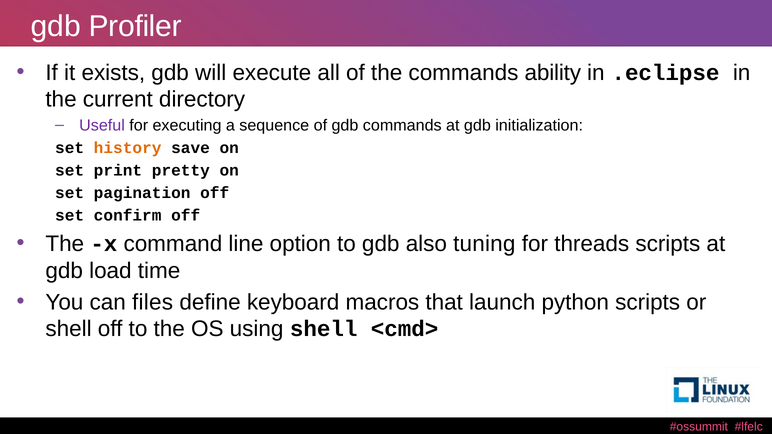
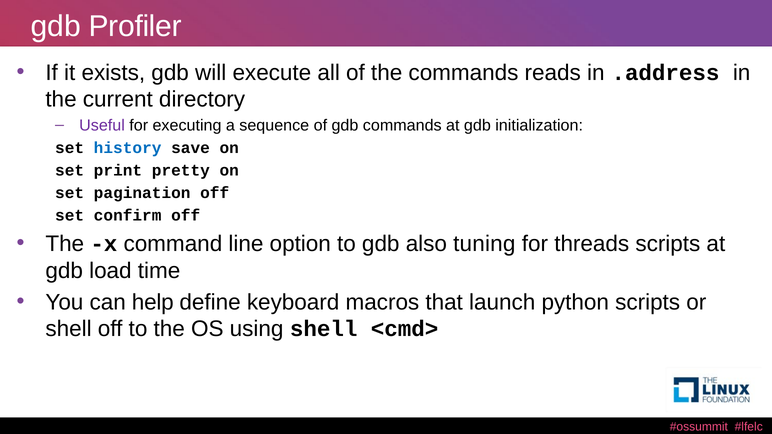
ability: ability -> reads
.eclipse: .eclipse -> .address
history colour: orange -> blue
files: files -> help
